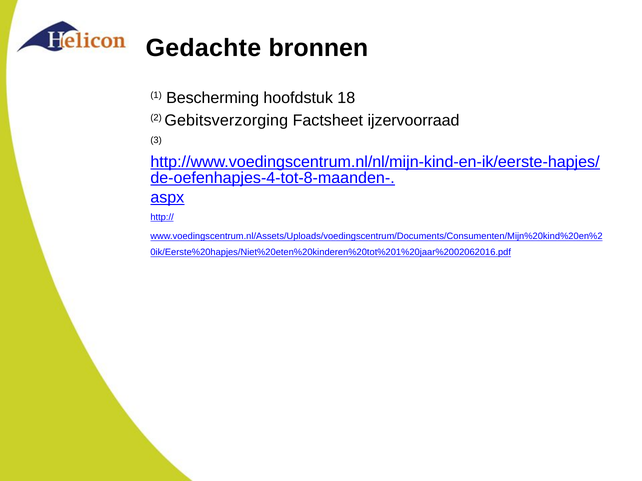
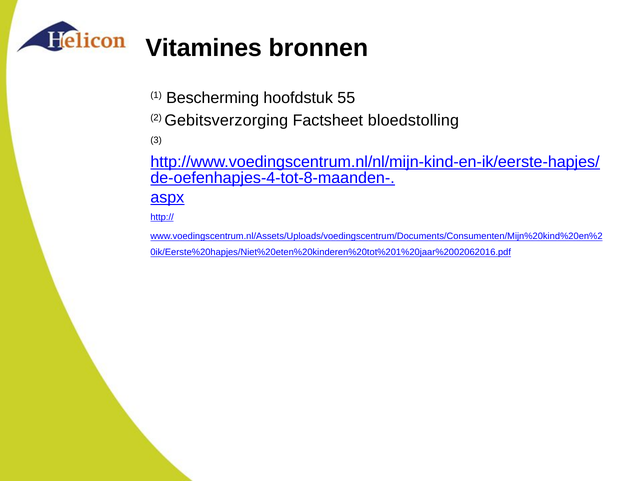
Gedachte: Gedachte -> Vitamines
18: 18 -> 55
ijzervoorraad: ijzervoorraad -> bloedstolling
